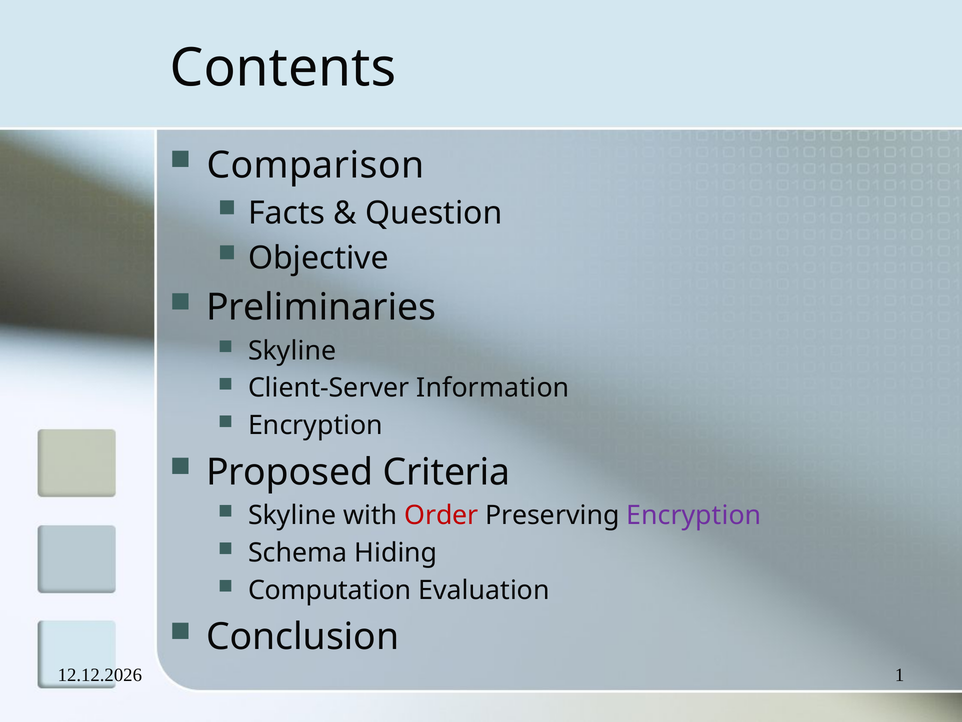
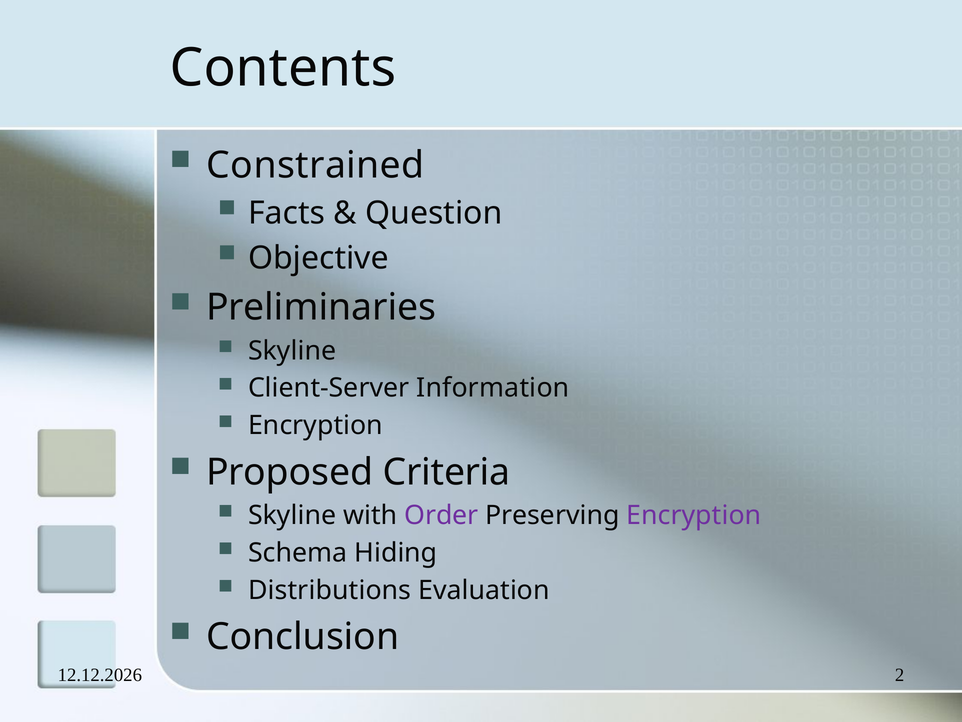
Comparison: Comparison -> Constrained
Order colour: red -> purple
Computation: Computation -> Distributions
1: 1 -> 2
